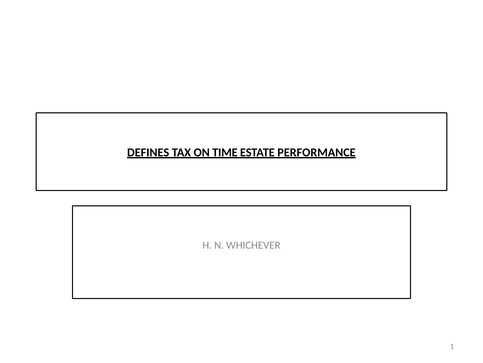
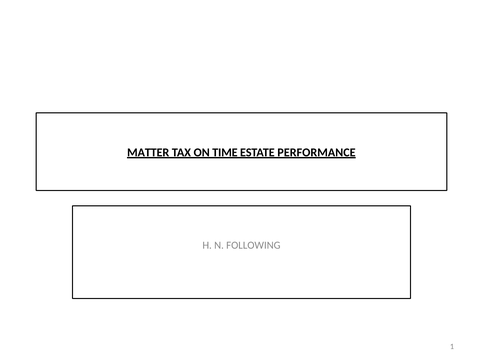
DEFINES: DEFINES -> MATTER
WHICHEVER: WHICHEVER -> FOLLOWING
